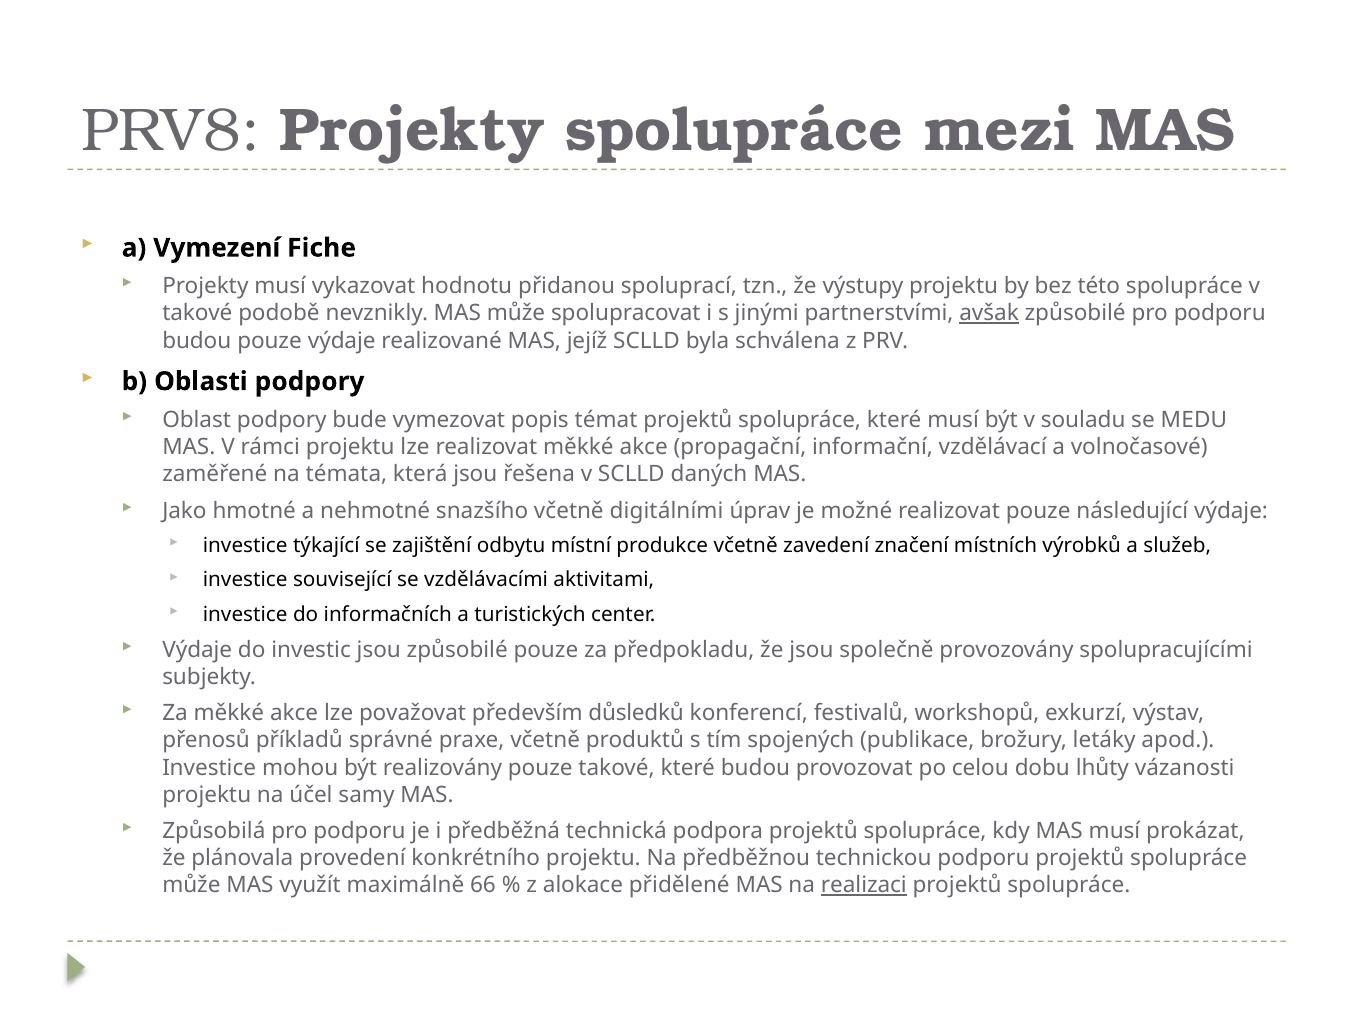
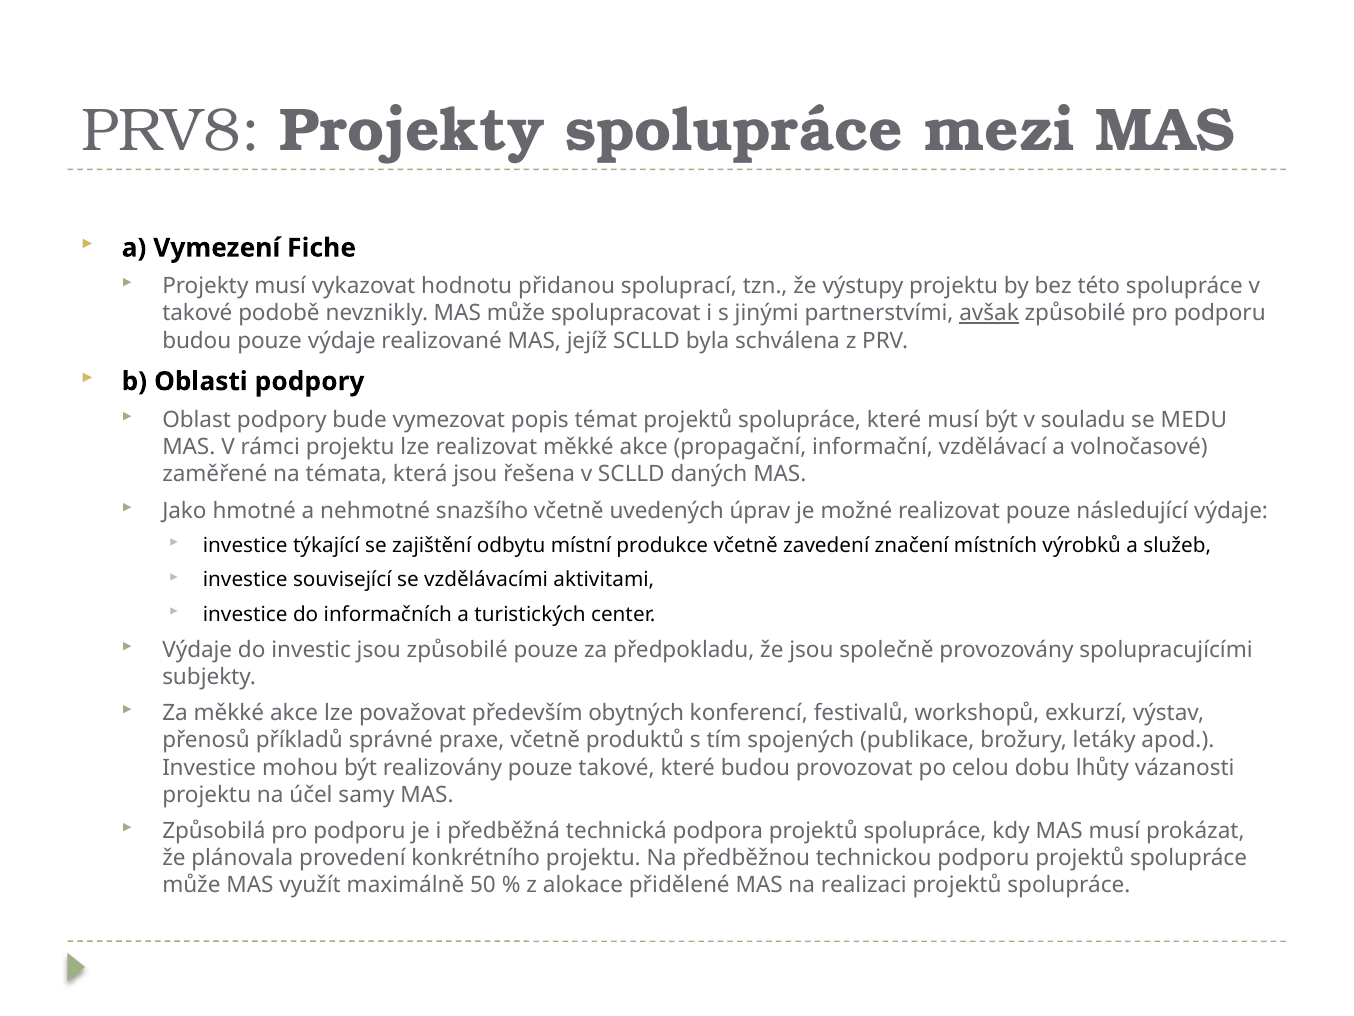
digitálními: digitálními -> uvedených
důsledků: důsledků -> obytných
66: 66 -> 50
realizaci underline: present -> none
